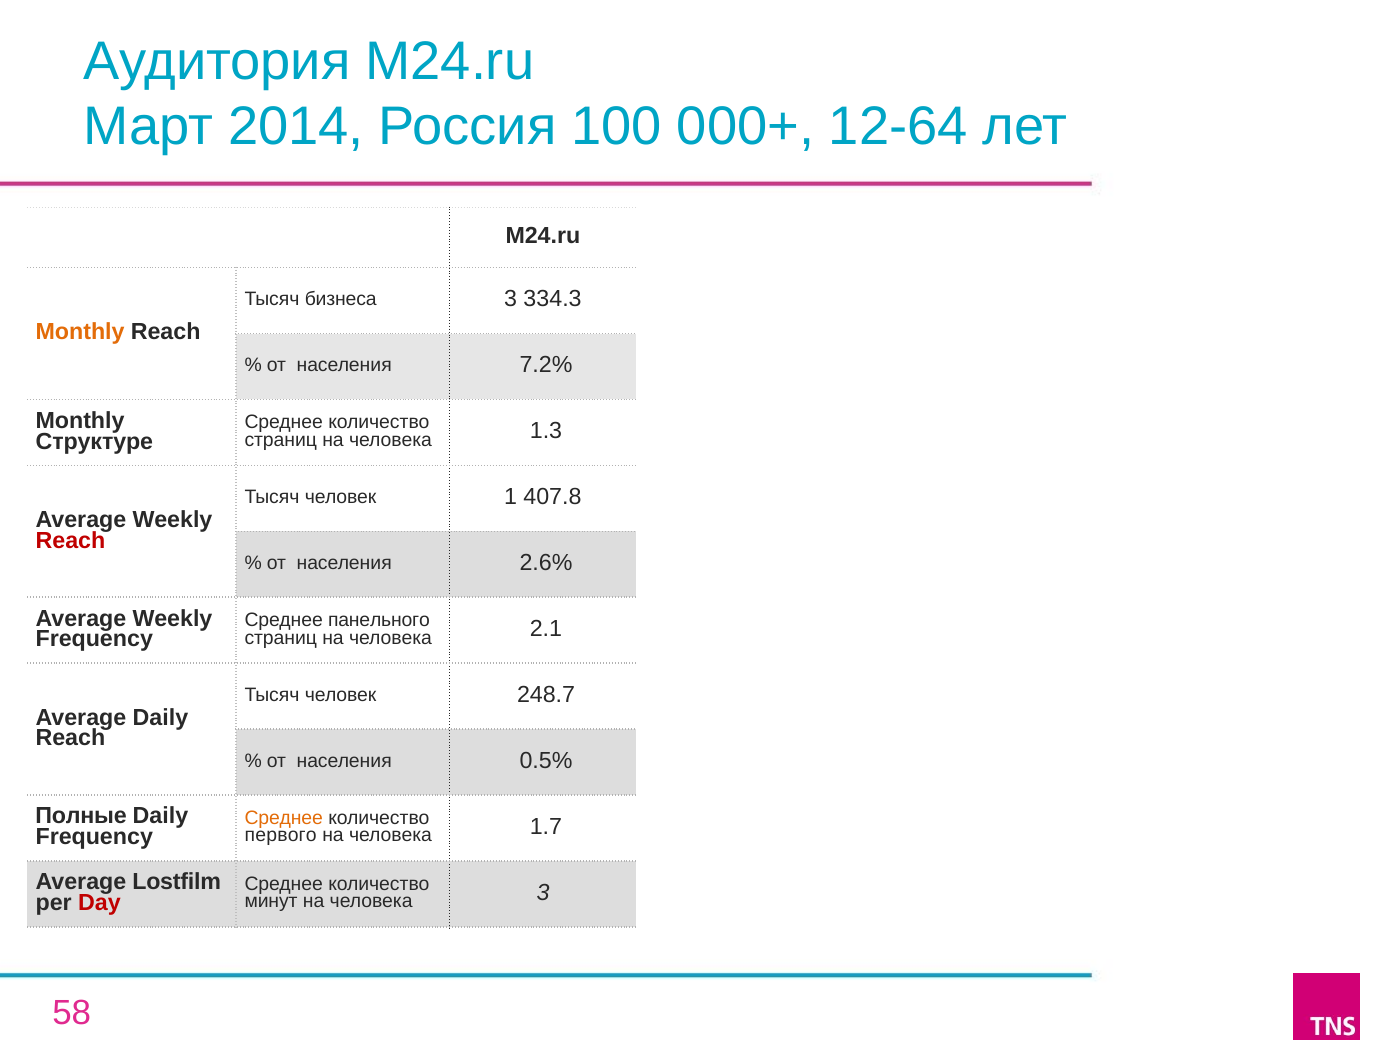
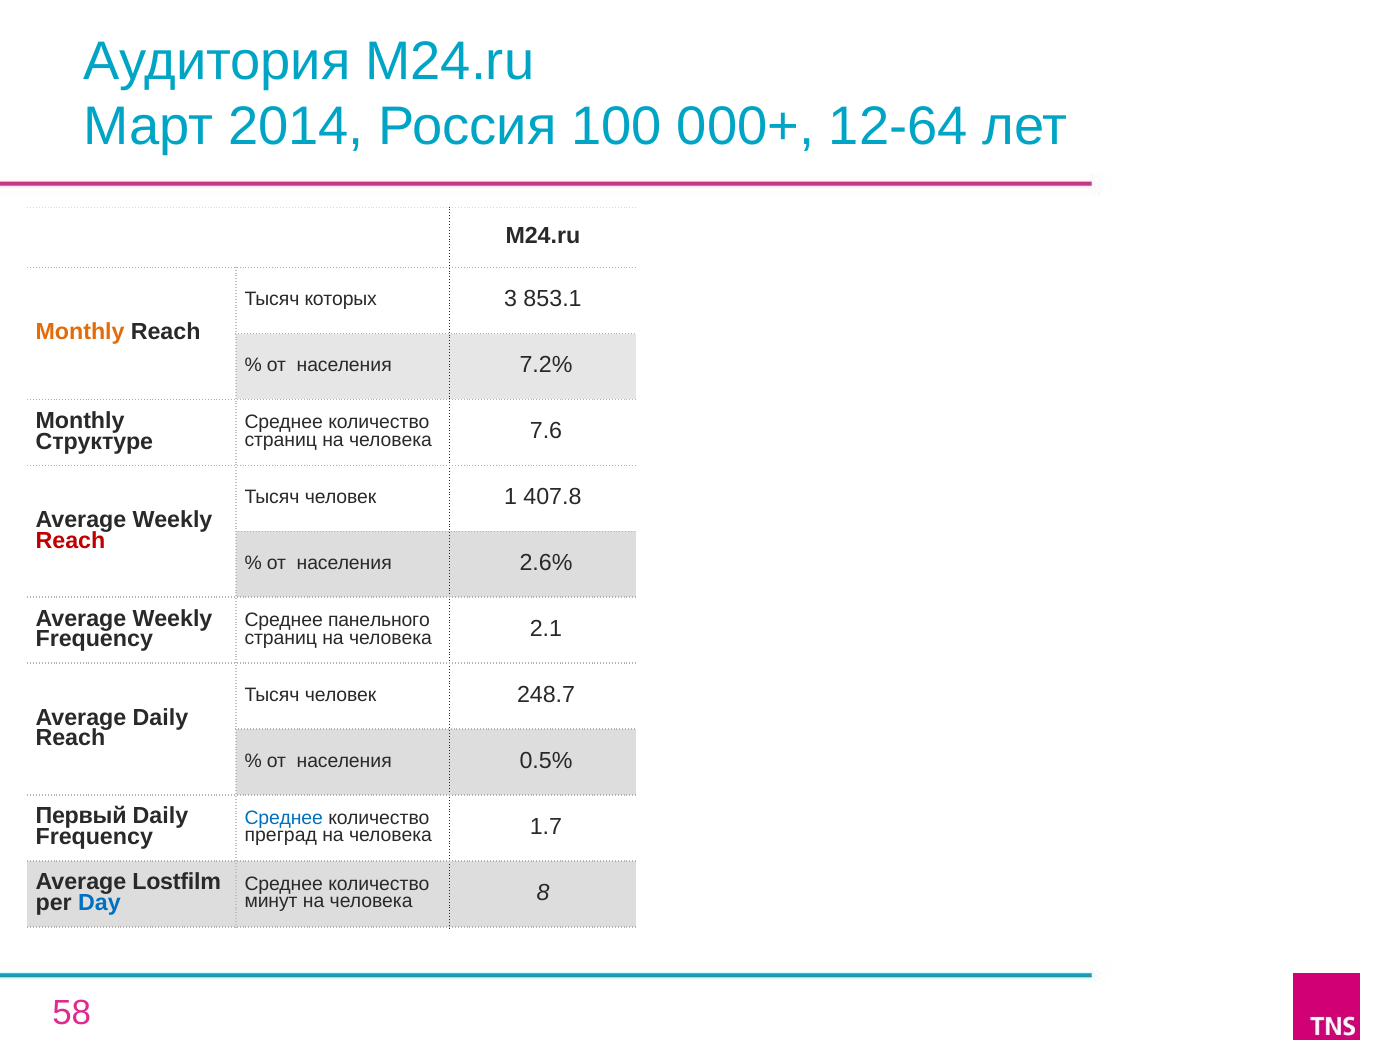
бизнеса: бизнеса -> которых
334.3: 334.3 -> 853.1
1.3: 1.3 -> 7.6
Полные: Полные -> Первый
Среднее at (284, 818) colour: orange -> blue
первого: первого -> преград
Day colour: red -> blue
человека 3: 3 -> 8
